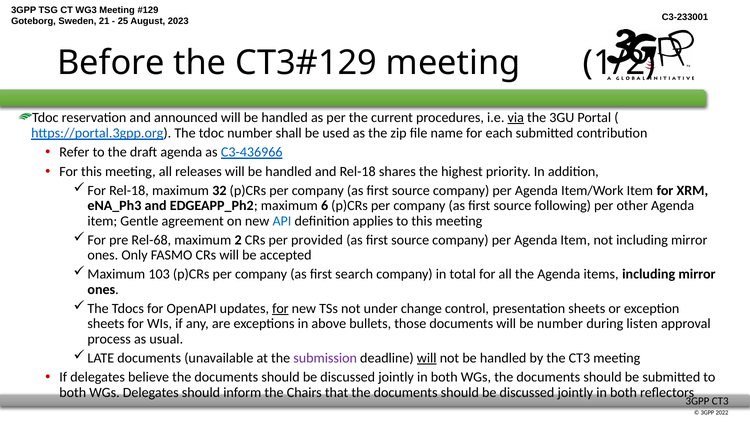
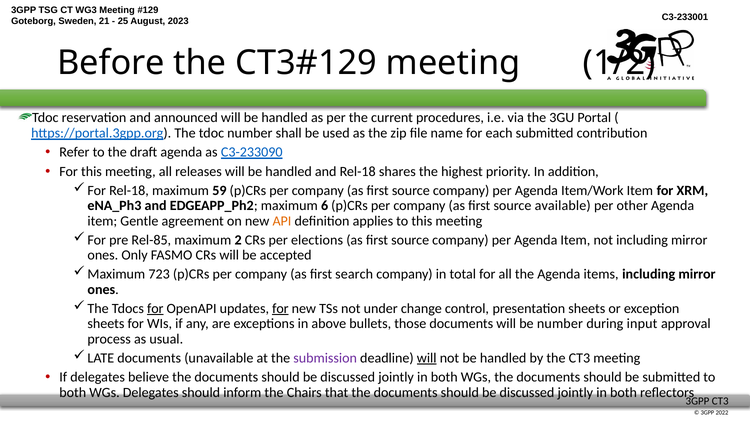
via underline: present -> none
C3-436966: C3-436966 -> C3-233090
32: 32 -> 59
following: following -> available
API colour: blue -> orange
Rel-68: Rel-68 -> Rel-85
provided: provided -> elections
103: 103 -> 723
for at (155, 309) underline: none -> present
listen: listen -> input
